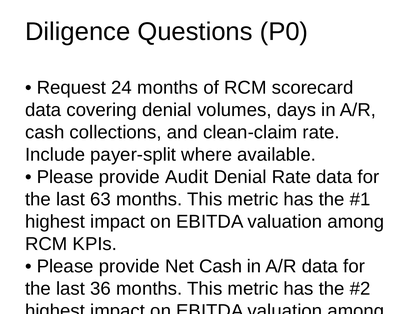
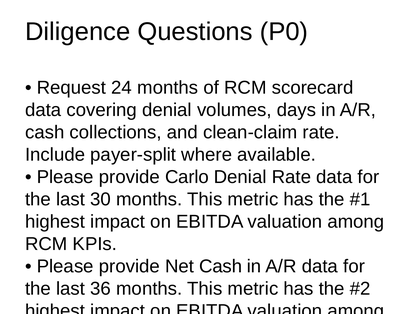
Audit: Audit -> Carlo
63: 63 -> 30
